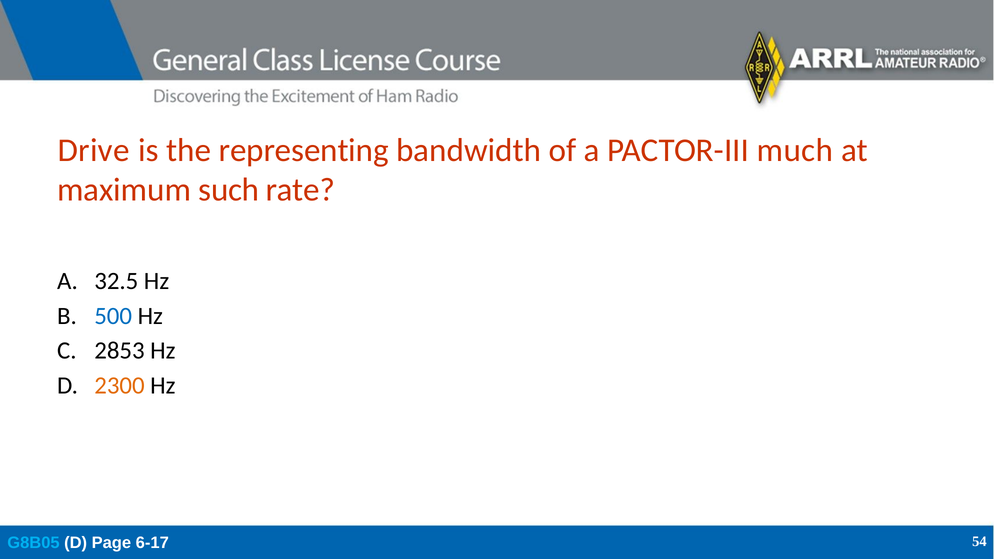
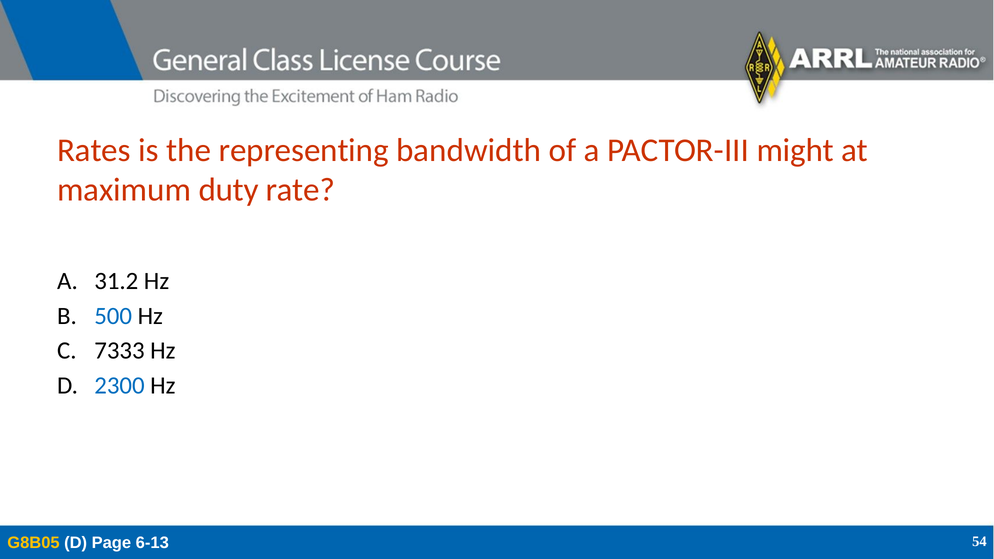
Drive: Drive -> Rates
much: much -> might
such: such -> duty
32.5: 32.5 -> 31.2
2853: 2853 -> 7333
2300 colour: orange -> blue
G8B05 colour: light blue -> yellow
6-17: 6-17 -> 6-13
